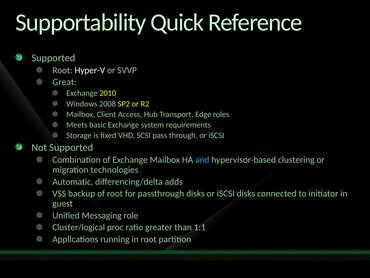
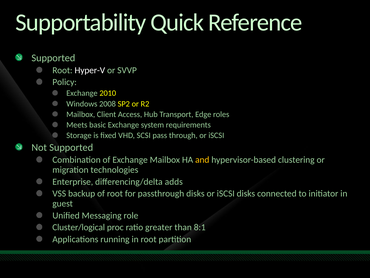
Great: Great -> Policy
and colour: light blue -> yellow
Automatic: Automatic -> Enterprise
1:1: 1:1 -> 8:1
